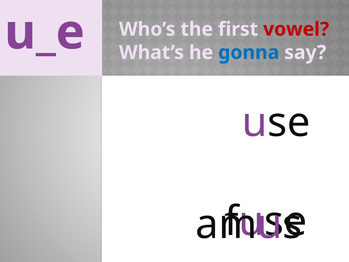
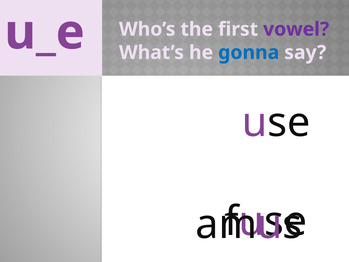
vowel colour: red -> purple
